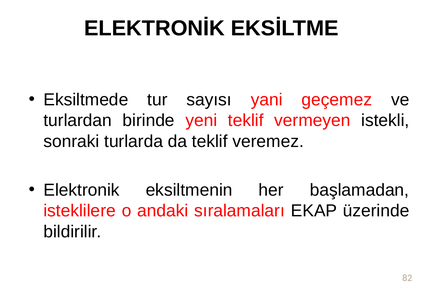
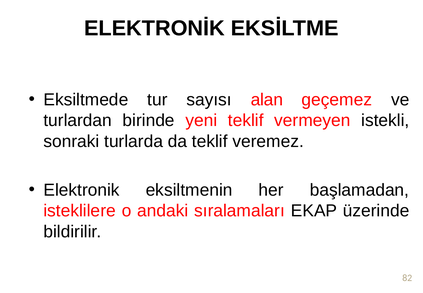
yani: yani -> alan
